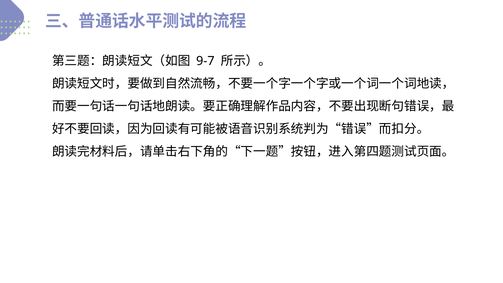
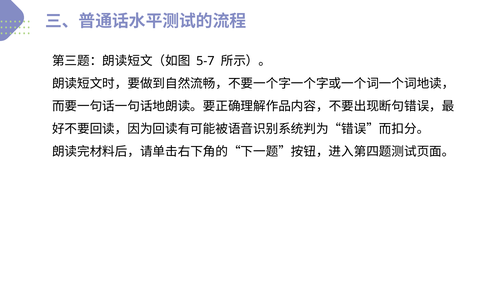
9-7: 9-7 -> 5-7
